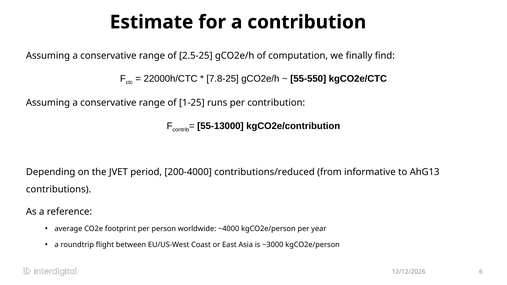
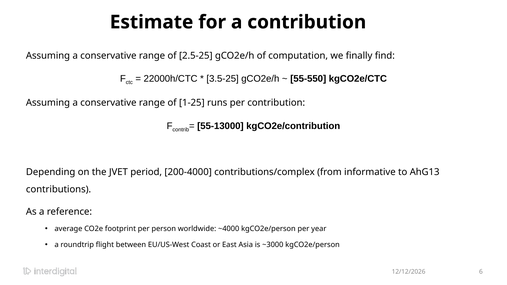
7.8-25: 7.8-25 -> 3.5-25
contributions/reduced: contributions/reduced -> contributions/complex
